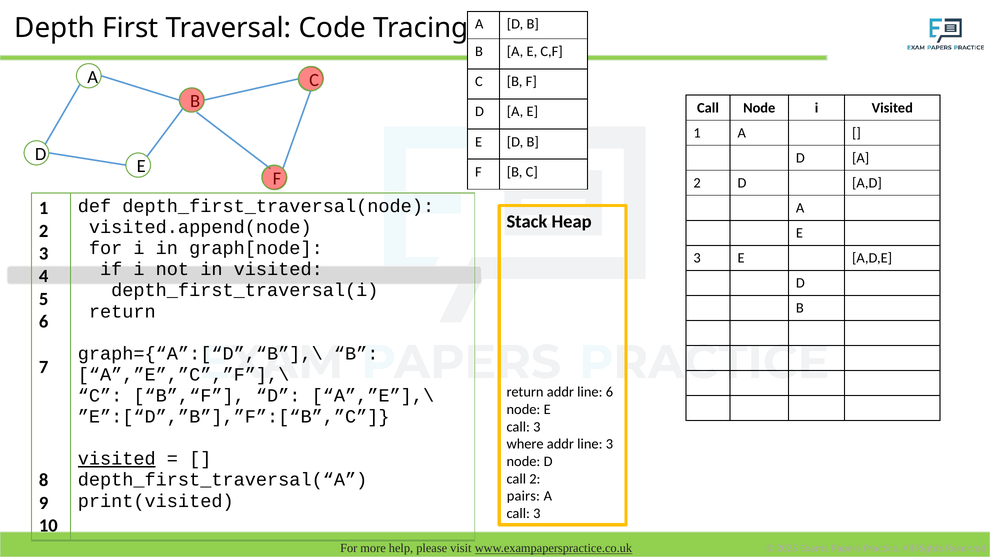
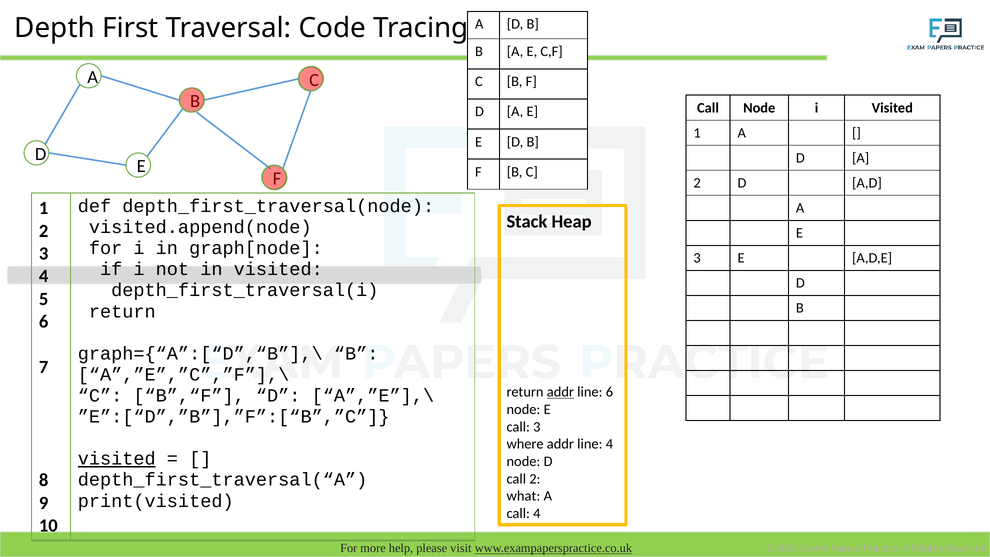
addr at (560, 392) underline: none -> present
line 3: 3 -> 4
pairs: pairs -> what
3 at (537, 513): 3 -> 4
